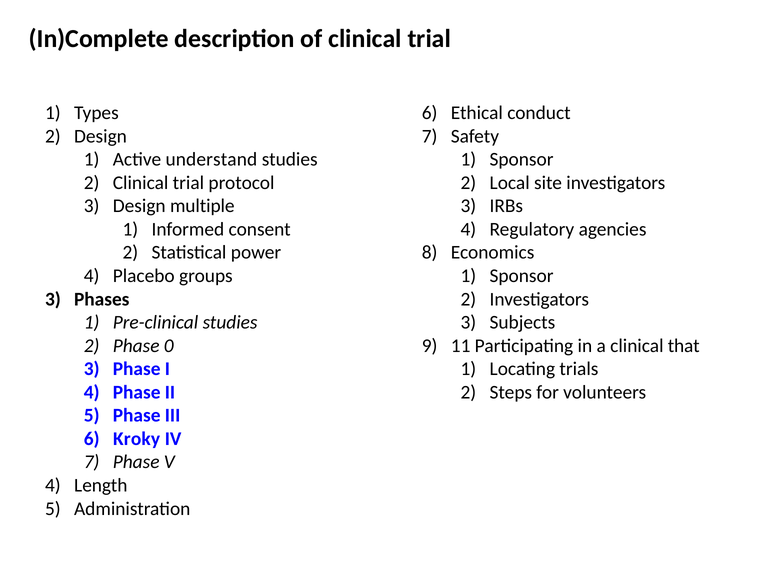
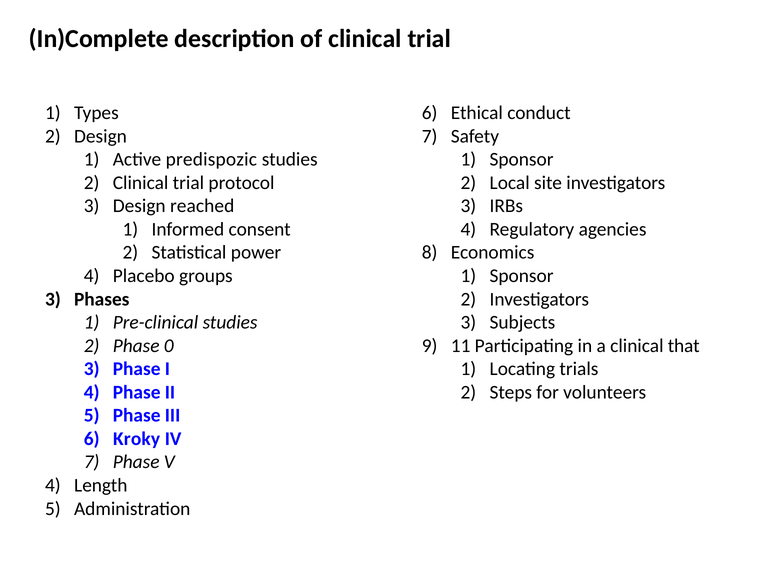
understand: understand -> predispozic
multiple: multiple -> reached
